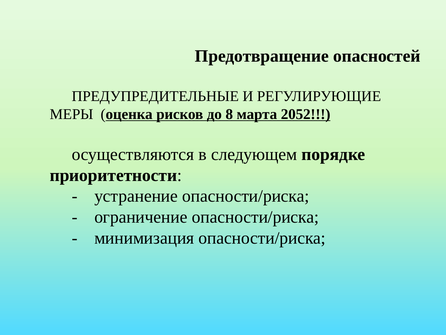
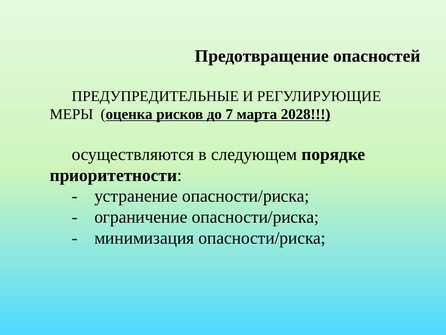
8: 8 -> 7
2052: 2052 -> 2028
